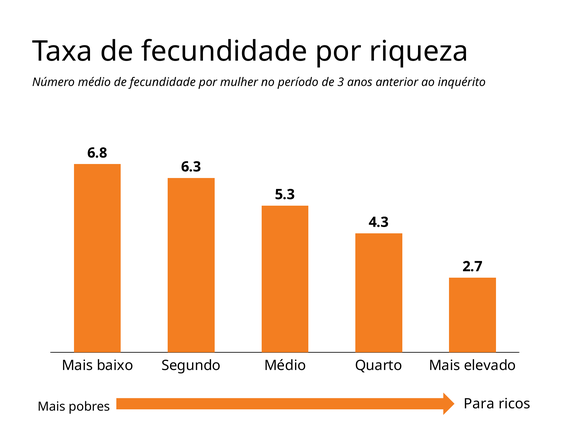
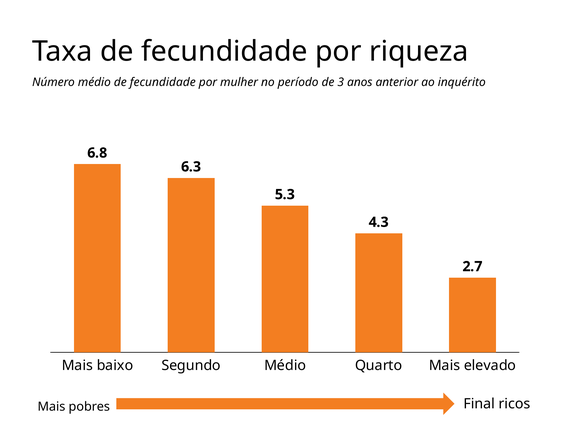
Para: Para -> Final
